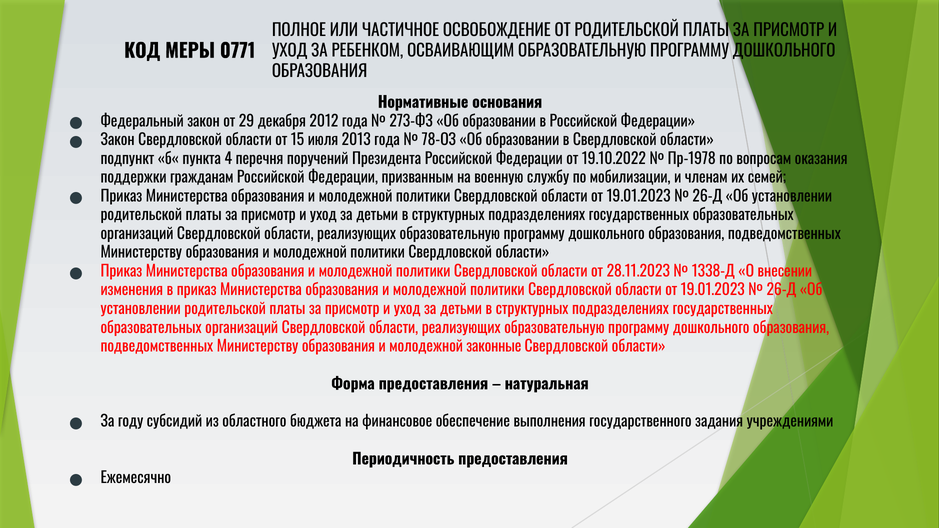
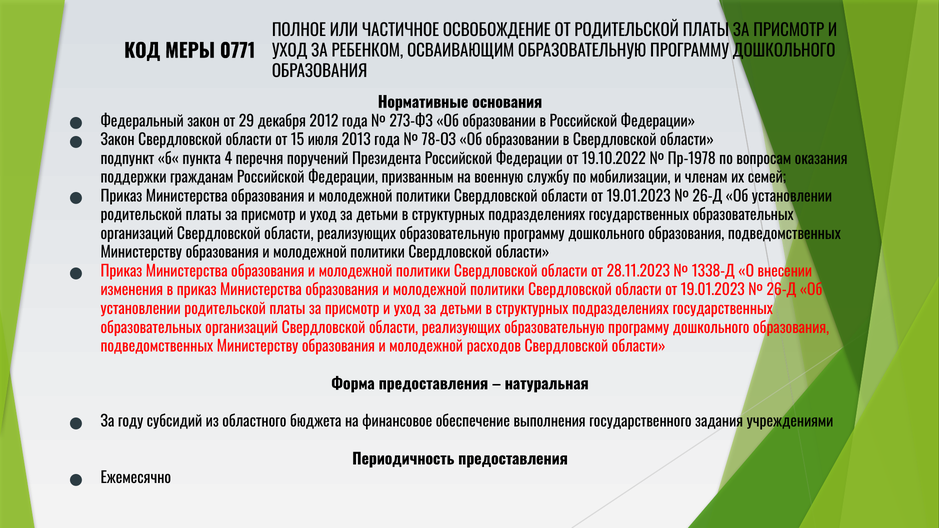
законные: законные -> расходов
